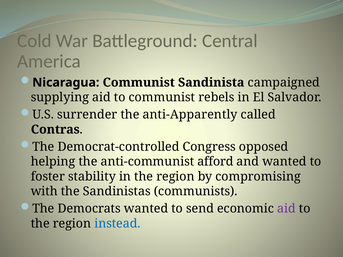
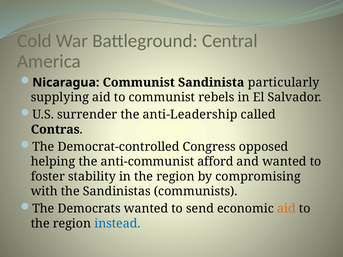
campaigned: campaigned -> particularly
anti-Apparently: anti-Apparently -> anti-Leadership
aid at (286, 209) colour: purple -> orange
